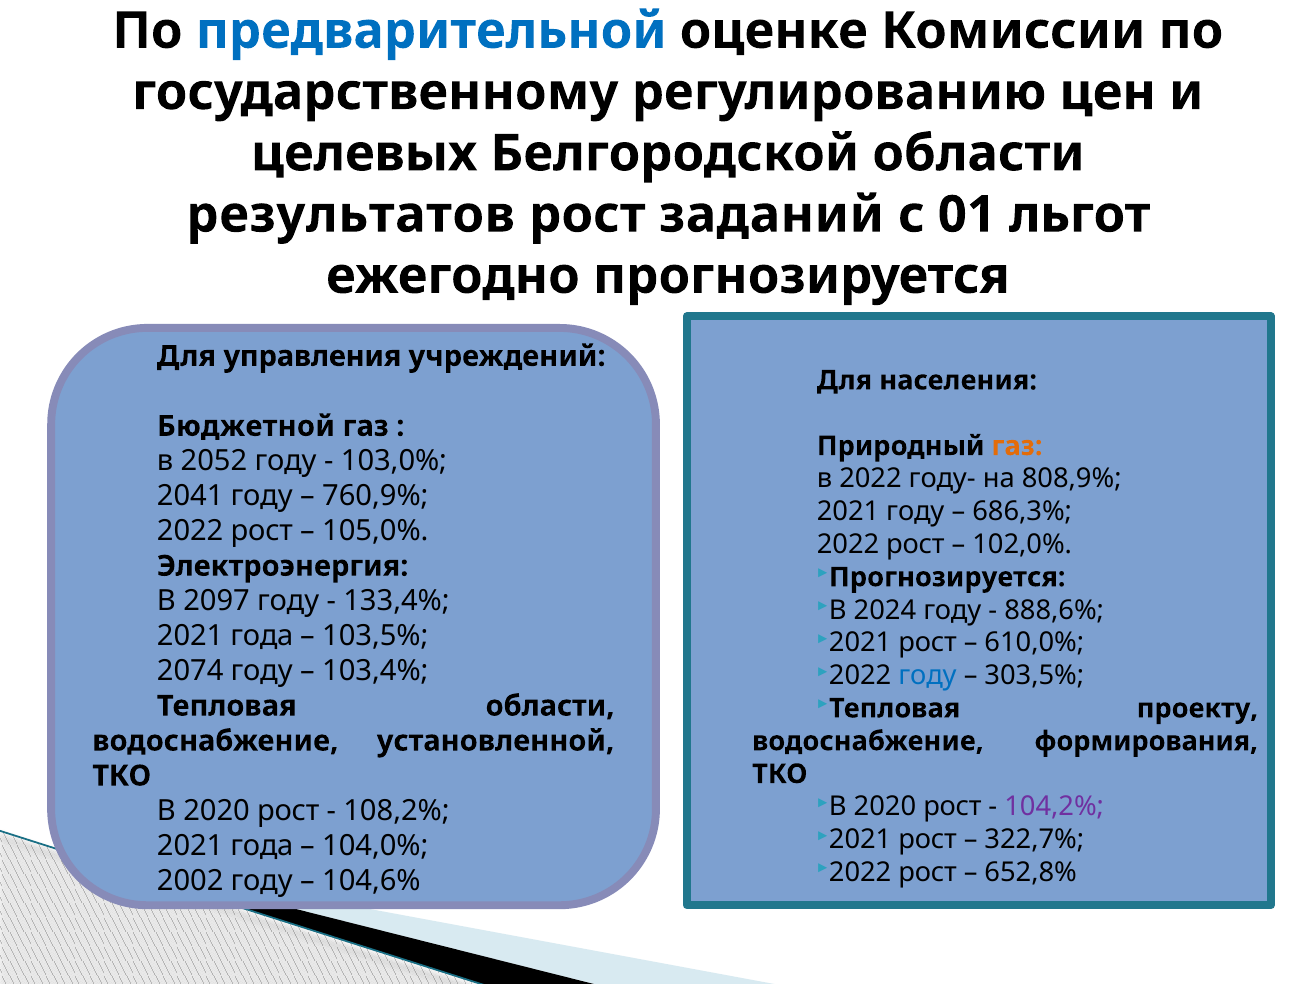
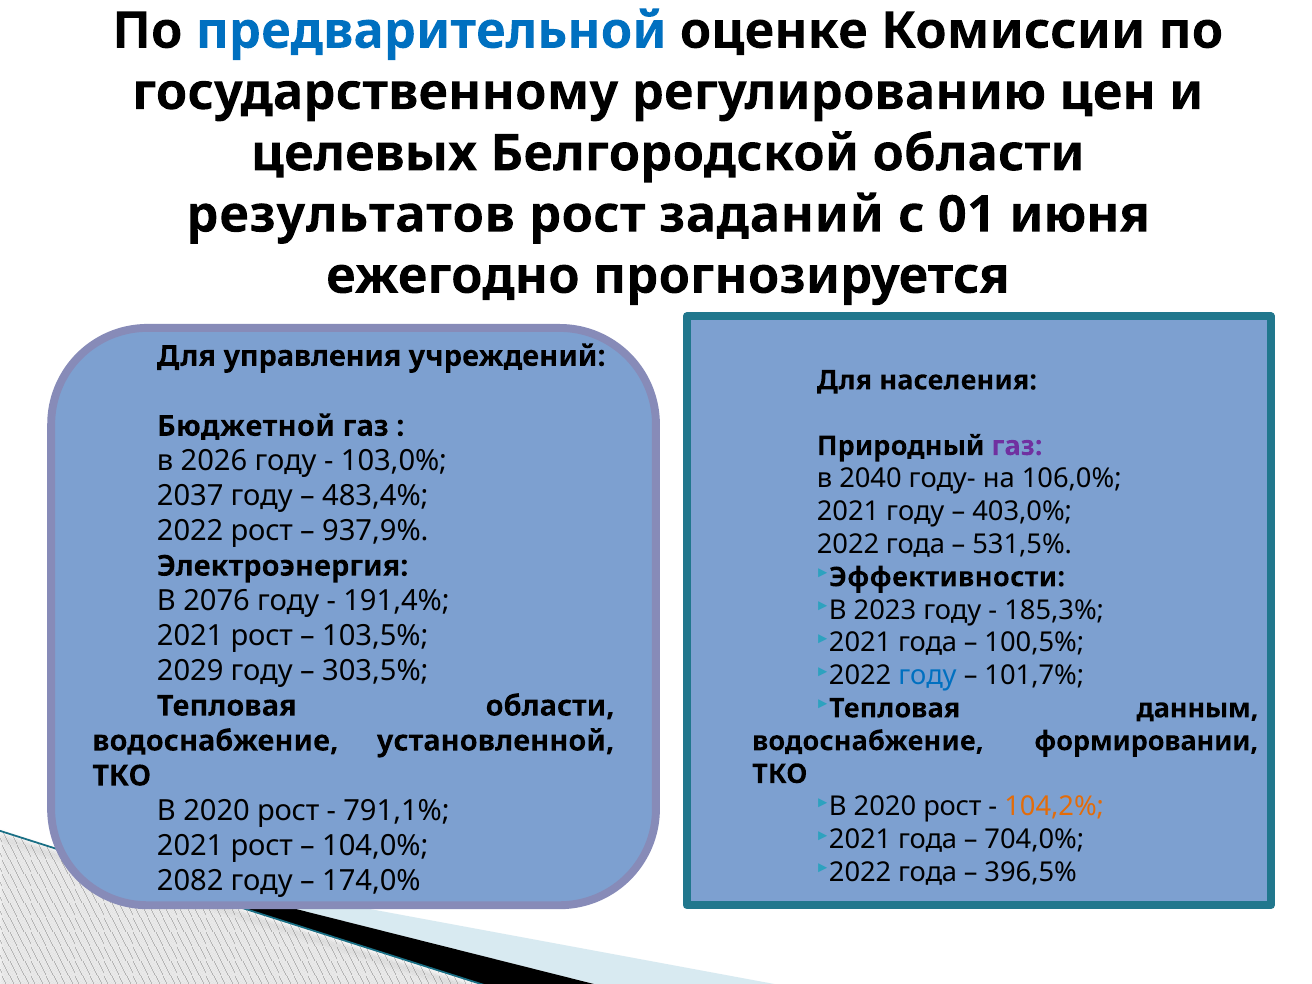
льгот: льгот -> июня
газ at (1017, 446) colour: orange -> purple
2052: 2052 -> 2026
в 2022: 2022 -> 2040
808,9%: 808,9% -> 106,0%
2041: 2041 -> 2037
760,9%: 760,9% -> 483,4%
686,3%: 686,3% -> 403,0%
105,0%: 105,0% -> 937,9%
рост at (915, 544): рост -> года
102,0%: 102,0% -> 531,5%
Прогнозируется at (947, 577): Прогнозируется -> Эффективности
2097: 2097 -> 2076
133,4%: 133,4% -> 191,4%
2024: 2024 -> 2023
888,6%: 888,6% -> 185,3%
года at (262, 636): года -> рост
рост at (928, 643): рост -> года
610,0%: 610,0% -> 100,5%
2074: 2074 -> 2029
103,4%: 103,4% -> 303,5%
303,5%: 303,5% -> 101,7%
проекту: проекту -> данным
формирования: формирования -> формировании
104,2% colour: purple -> orange
108,2%: 108,2% -> 791,1%
рост at (928, 840): рост -> года
322,7%: 322,7% -> 704,0%
года at (262, 846): года -> рост
рост at (928, 872): рост -> года
652,8%: 652,8% -> 396,5%
2002: 2002 -> 2082
104,6%: 104,6% -> 174,0%
